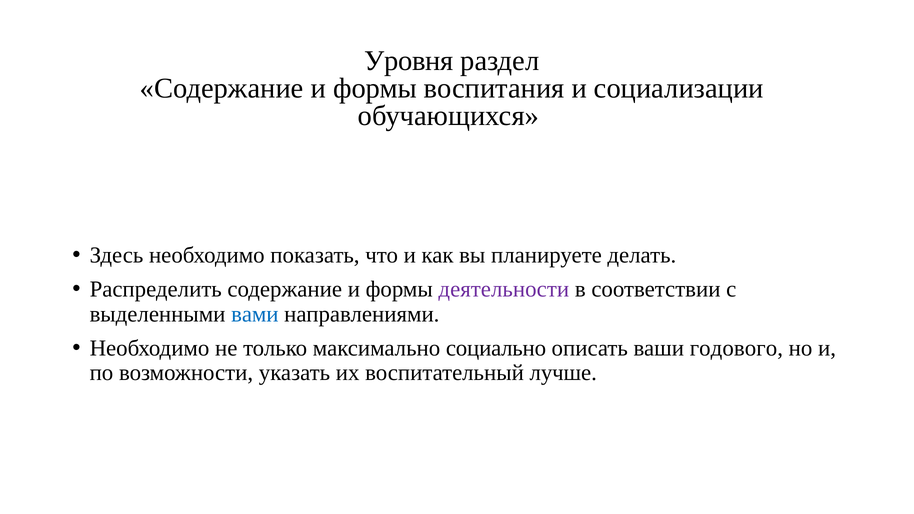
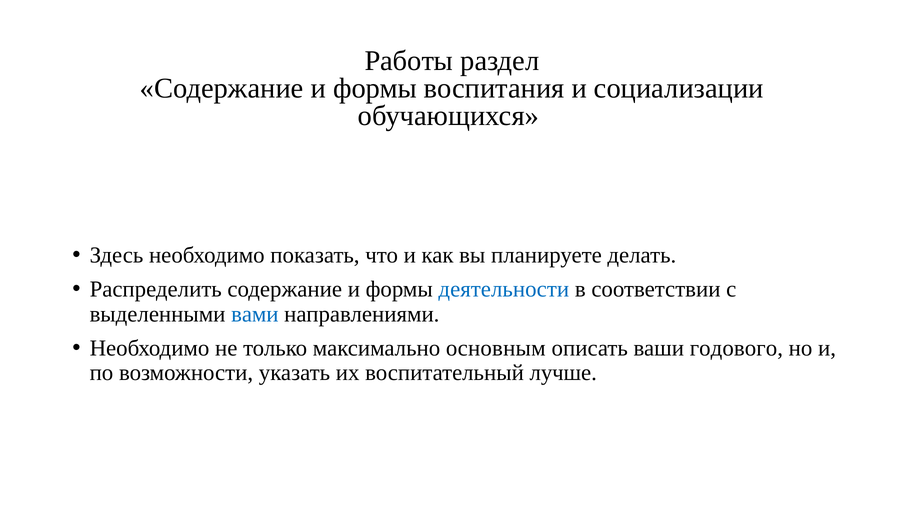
Уровня: Уровня -> Работы
деятельности colour: purple -> blue
социально: социально -> основным
